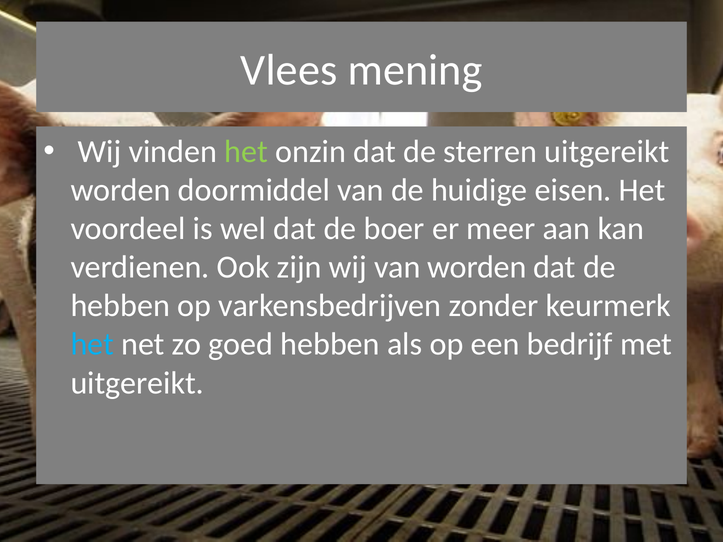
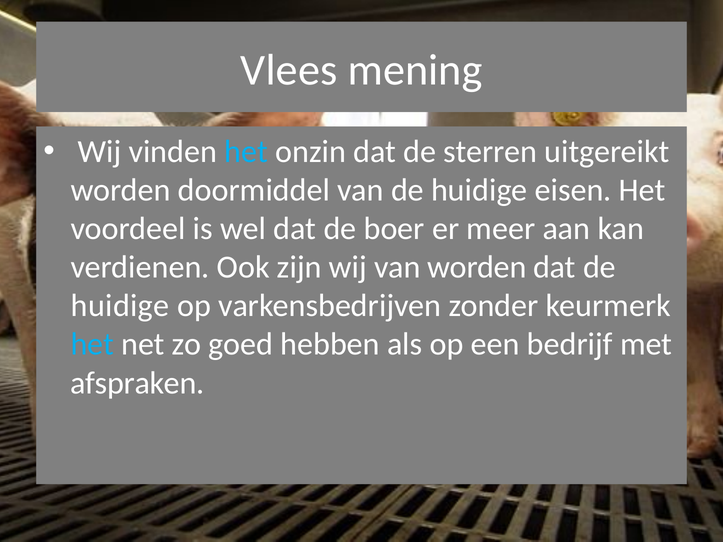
het at (246, 152) colour: light green -> light blue
hebben at (120, 306): hebben -> huidige
uitgereikt at (137, 383): uitgereikt -> afspraken
